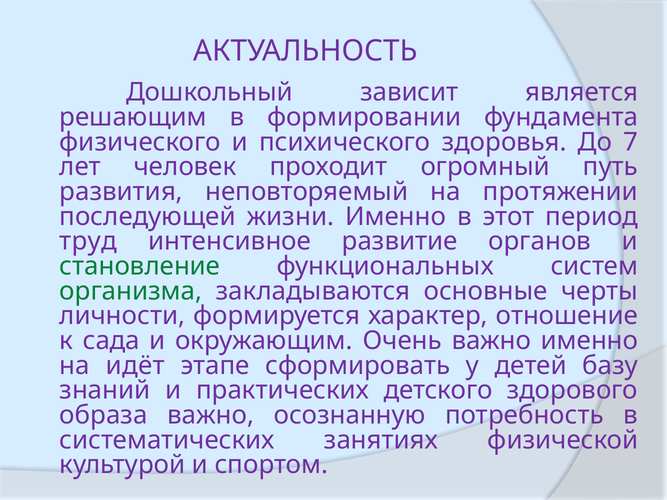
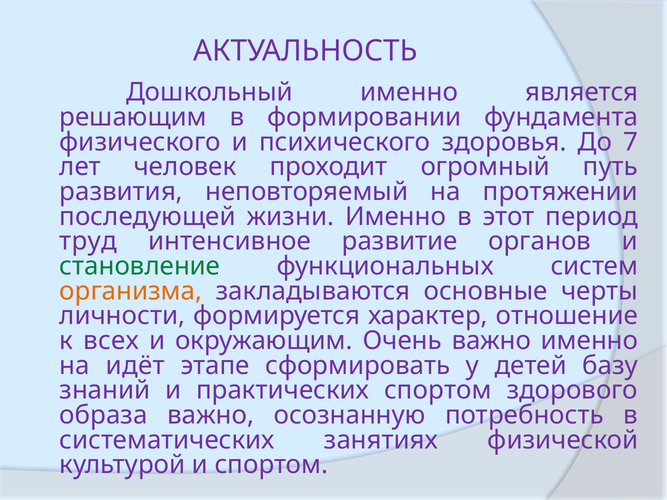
Дошкольный зависит: зависит -> именно
организма colour: green -> orange
сада: сада -> всех
практических детского: детского -> спортом
